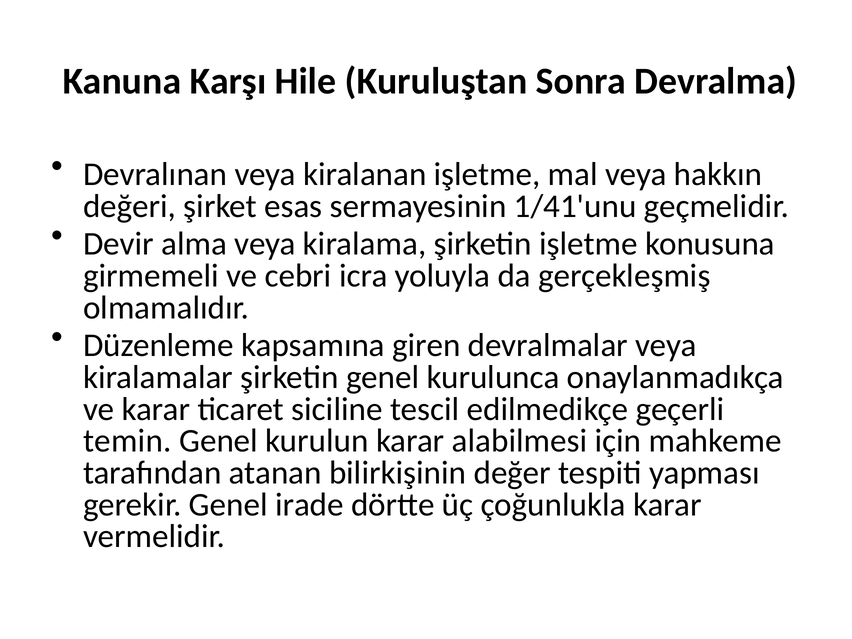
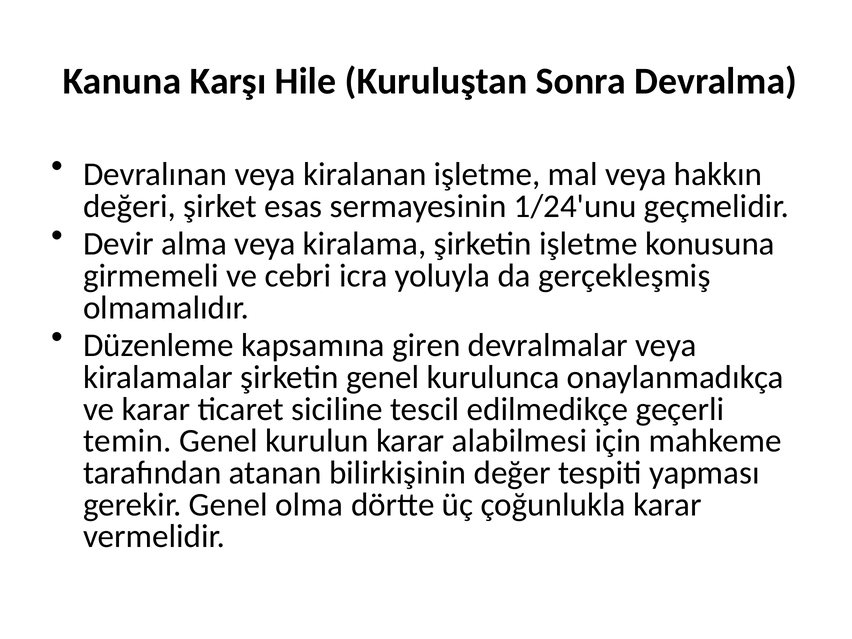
1/41'unu: 1/41'unu -> 1/24'unu
irade: irade -> olma
